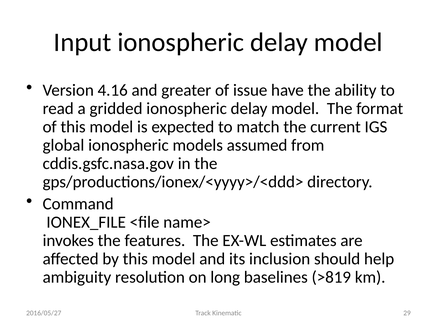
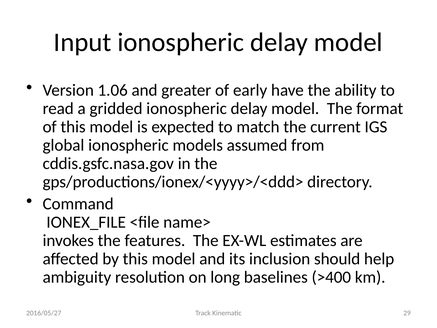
4.16: 4.16 -> 1.06
issue: issue -> early
>819: >819 -> >400
